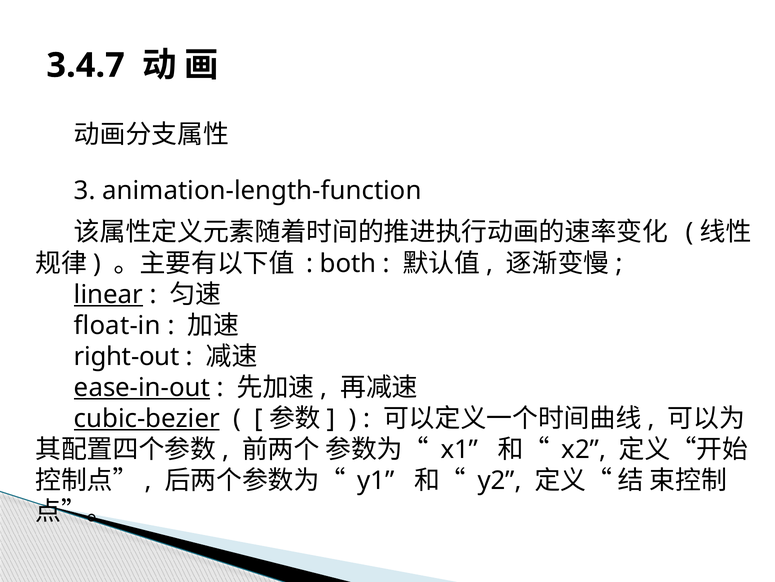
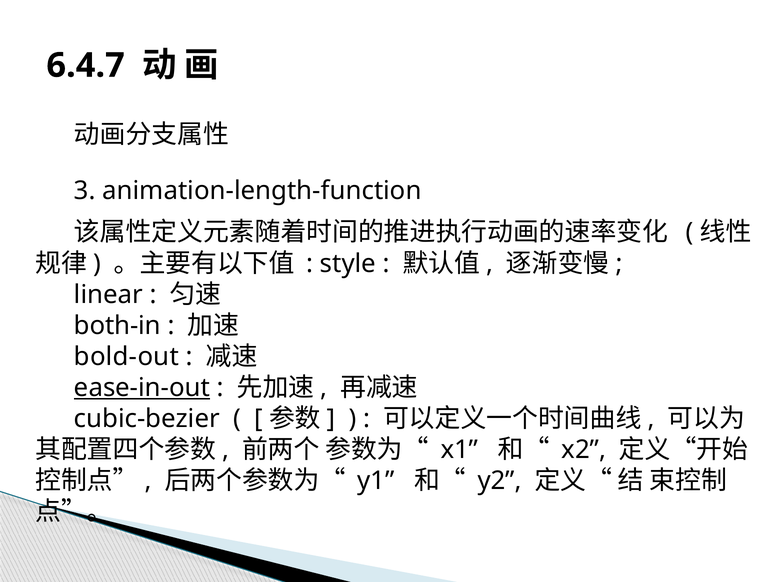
3.4.7: 3.4.7 -> 6.4.7
both: both -> style
linear underline: present -> none
float-in: float-in -> both-in
right-out: right-out -> bold-out
cubic-bezier underline: present -> none
